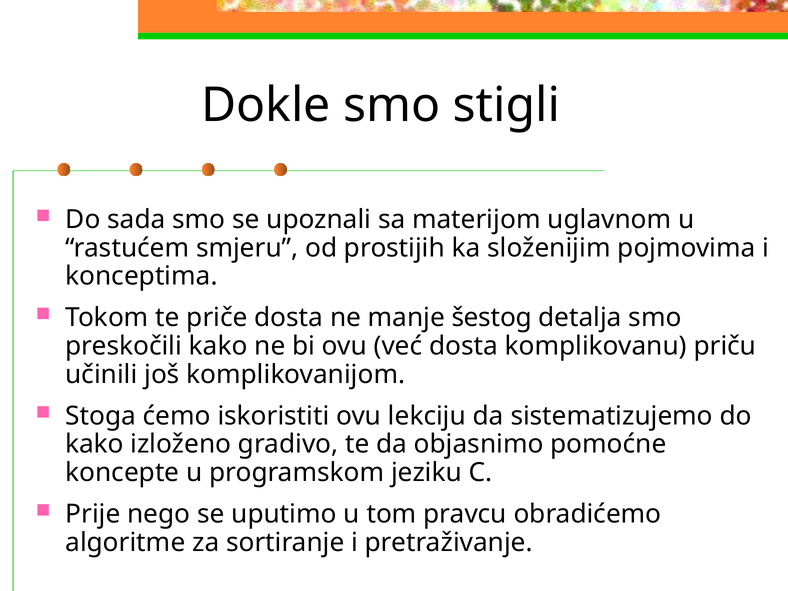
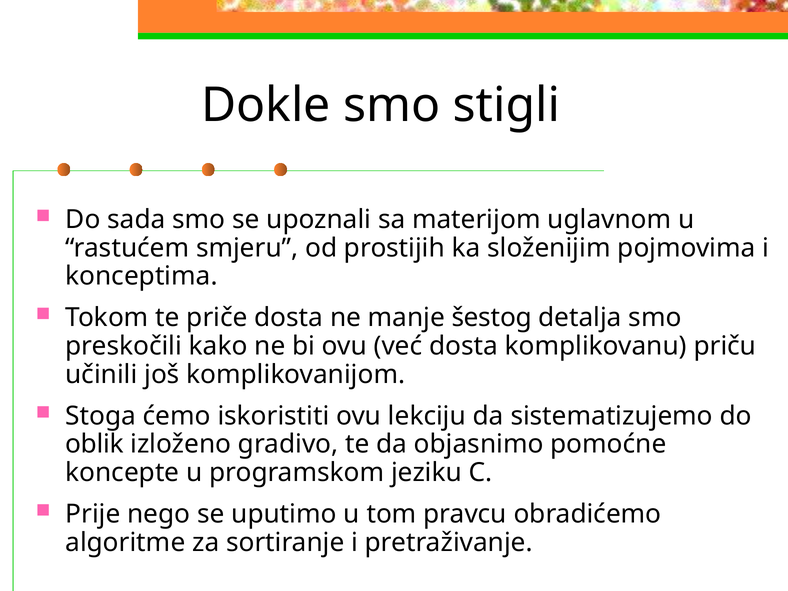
kako at (94, 444): kako -> oblik
